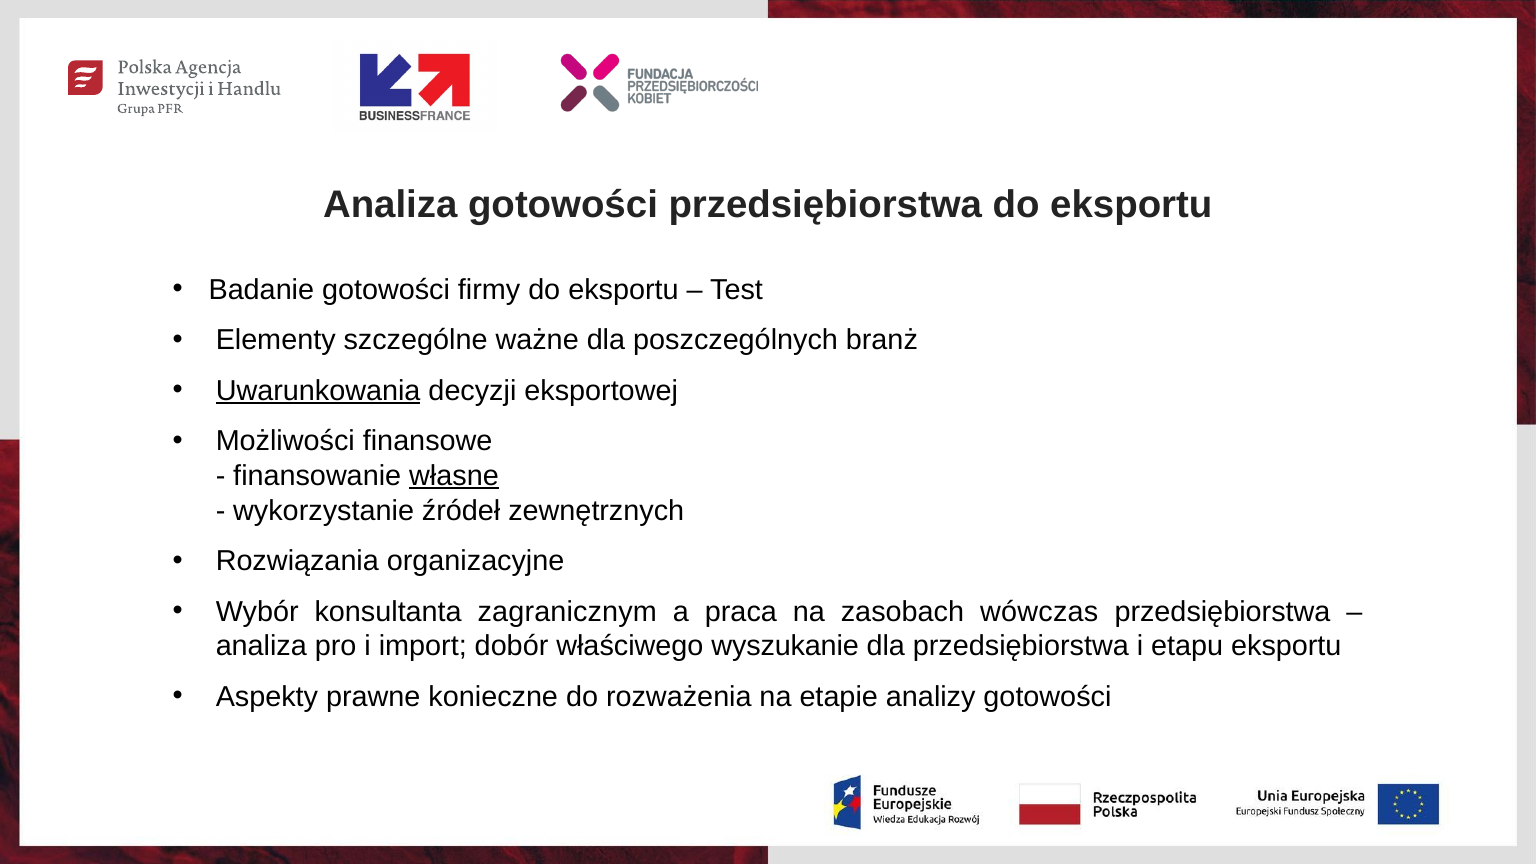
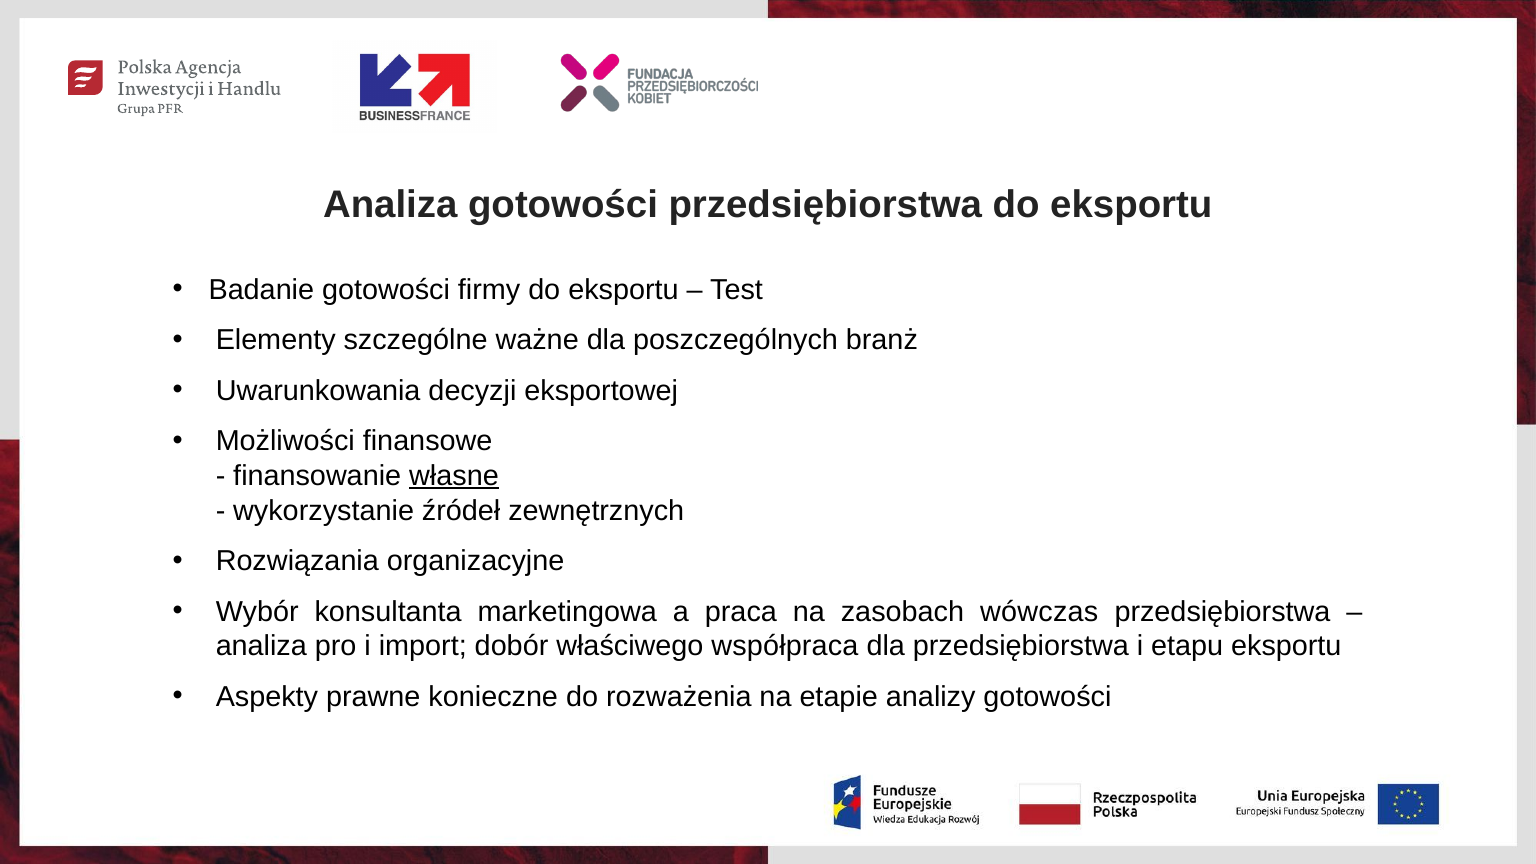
Uwarunkowania underline: present -> none
zagranicznym: zagranicznym -> marketingowa
wyszukanie: wyszukanie -> współpraca
